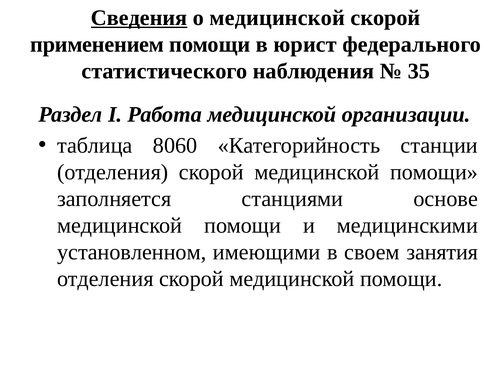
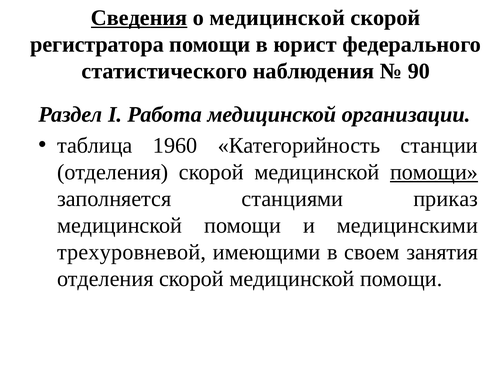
применением: применением -> регистратора
35: 35 -> 90
8060: 8060 -> 1960
помощи at (434, 172) underline: none -> present
основе: основе -> приказ
установленном: установленном -> трехуровневой
